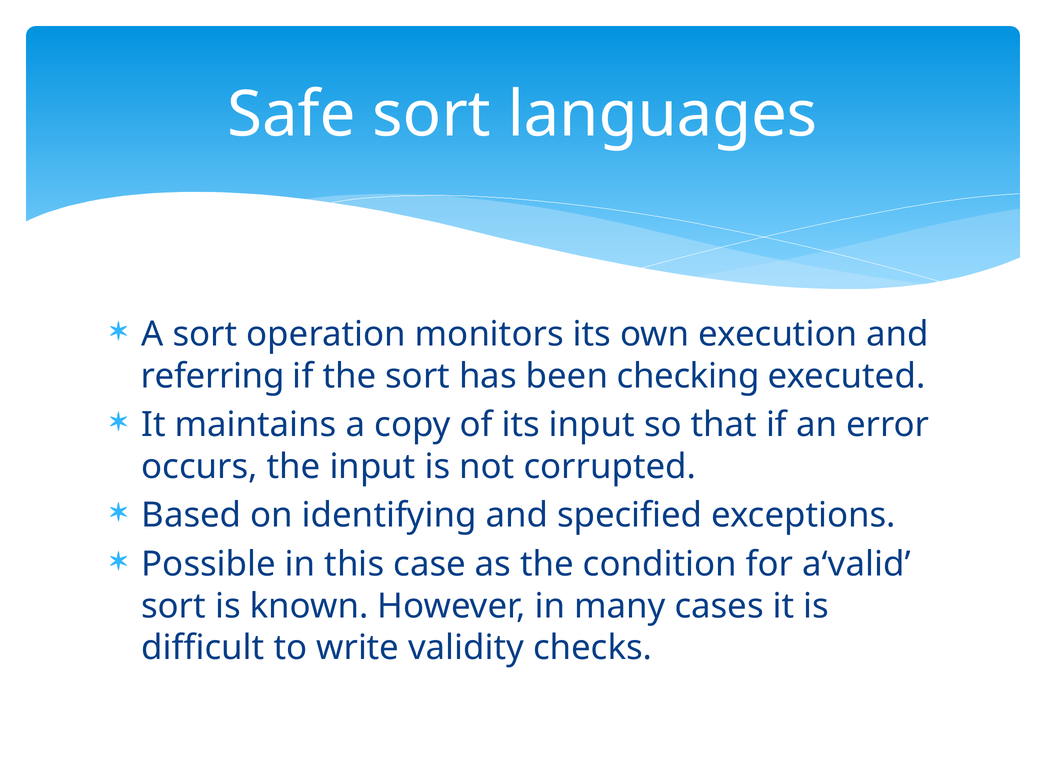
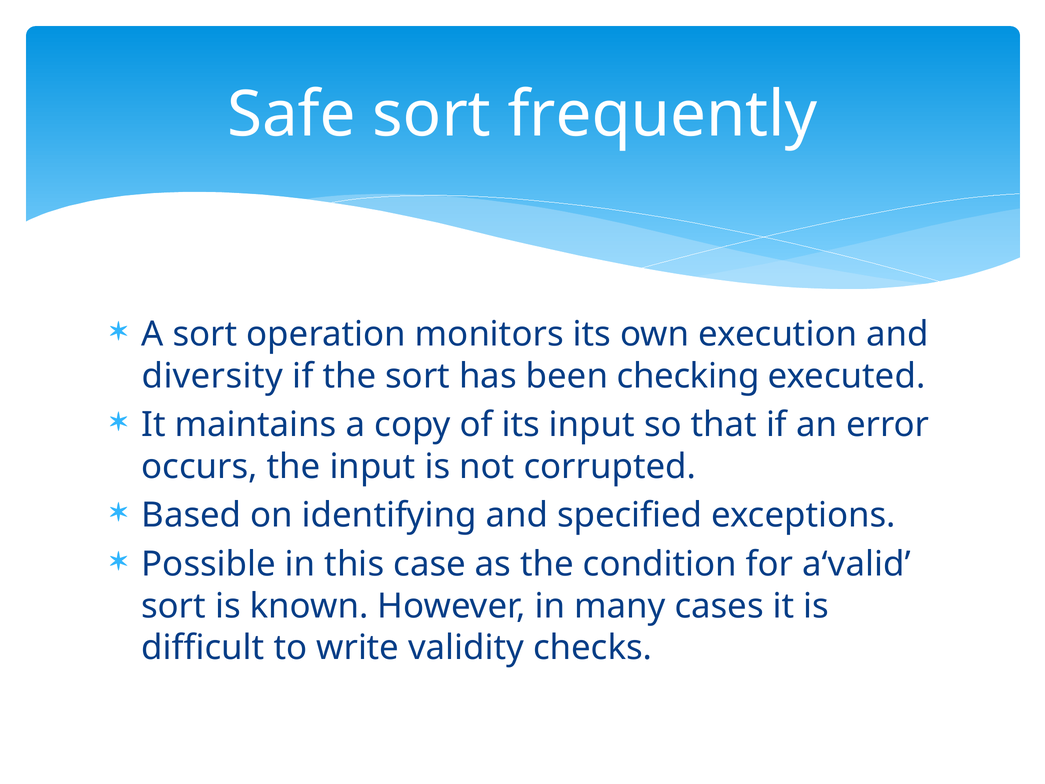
languages: languages -> frequently
referring: referring -> diversity
